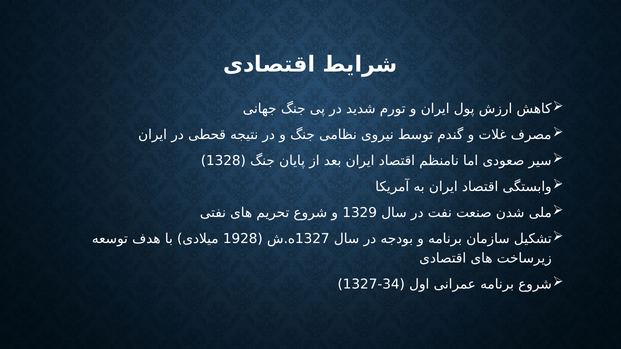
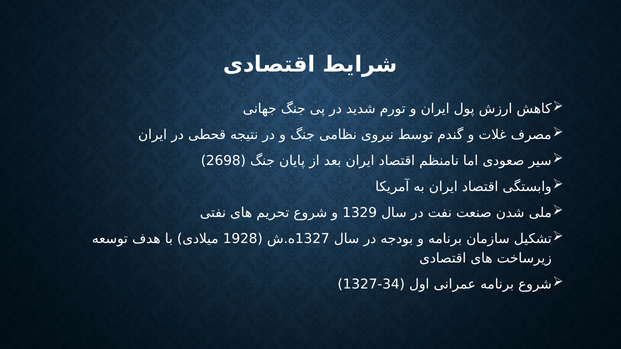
1328: 1328 -> 2698
